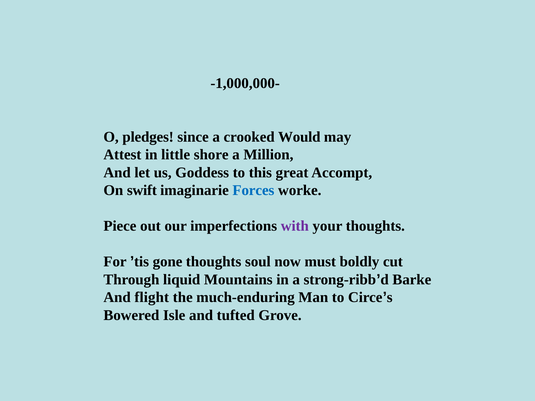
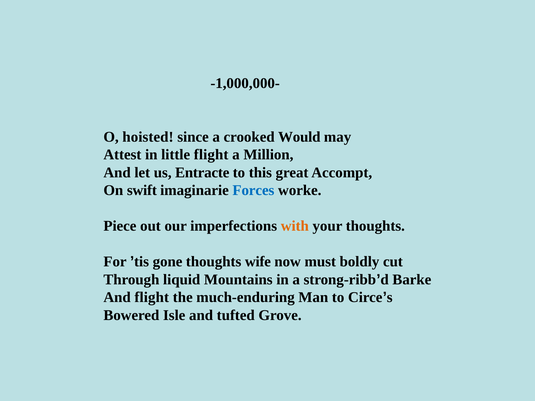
pledges: pledges -> hoisted
little shore: shore -> flight
Goddess: Goddess -> Entracte
with colour: purple -> orange
soul: soul -> wife
